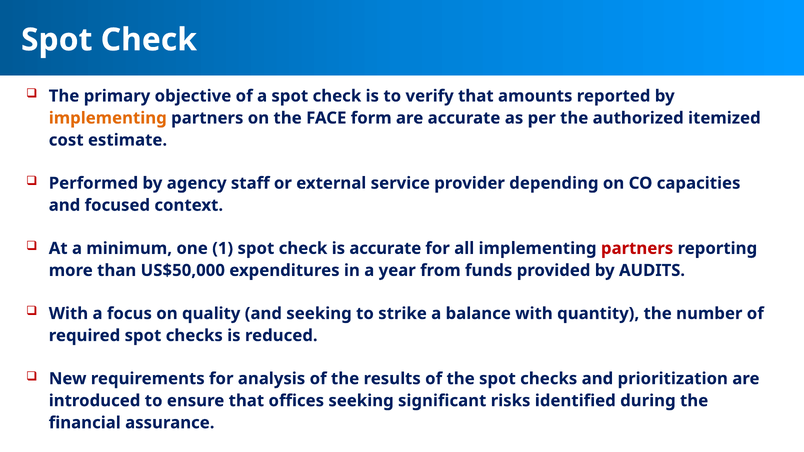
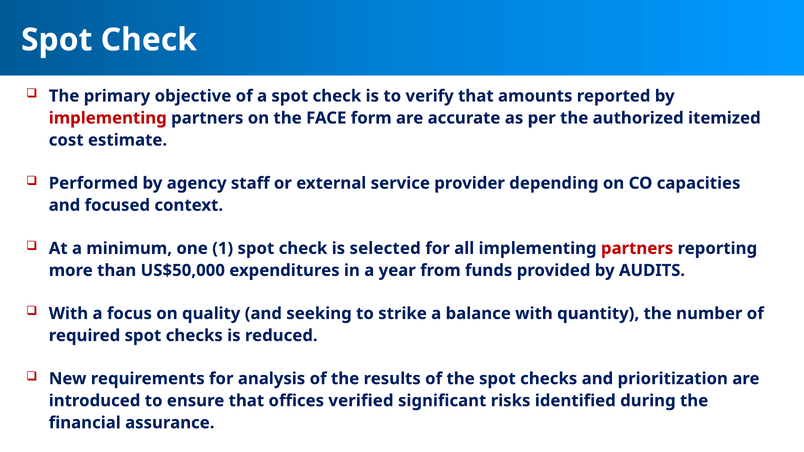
implementing at (108, 118) colour: orange -> red
is accurate: accurate -> selected
offices seeking: seeking -> verified
